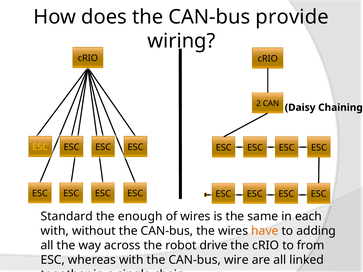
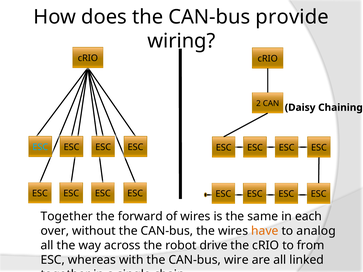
ESC at (40, 147) colour: yellow -> light blue
Standard at (67, 217): Standard -> Together
enough: enough -> forward
with at (55, 231): with -> over
adding: adding -> analog
